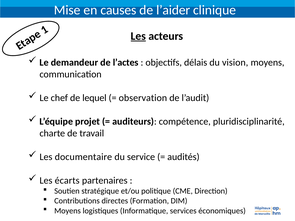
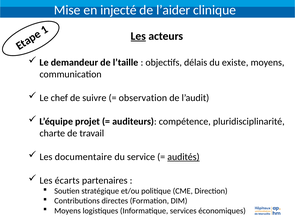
causes: causes -> injecté
l’actes: l’actes -> l’taille
vision: vision -> existe
lequel: lequel -> suivre
audités underline: none -> present
